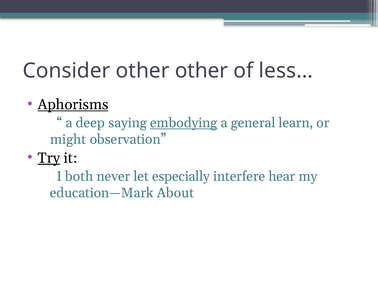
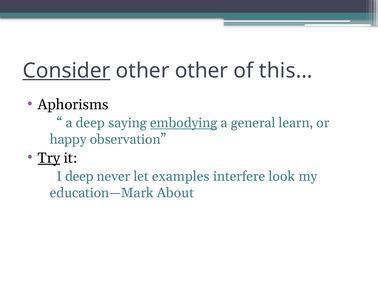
Consider underline: none -> present
less…: less… -> this…
Aphorisms underline: present -> none
might: might -> happy
I both: both -> deep
especially: especially -> examples
hear: hear -> look
